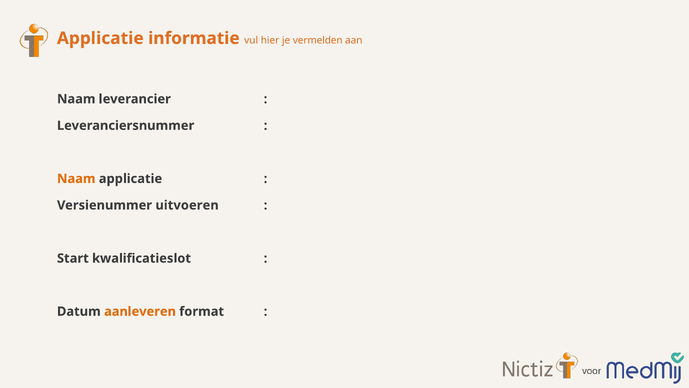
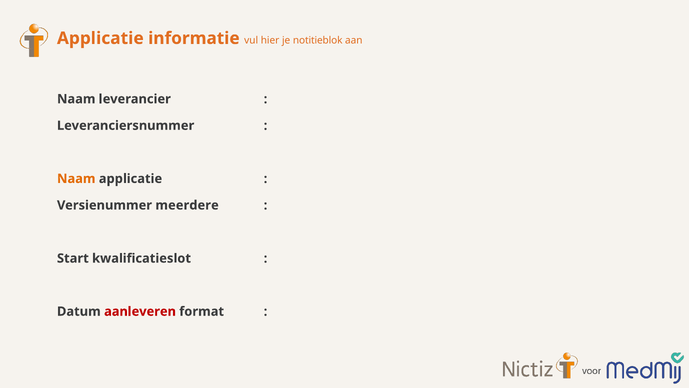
vermelden: vermelden -> notitieblok
uitvoeren: uitvoeren -> meerdere
aanleveren colour: orange -> red
